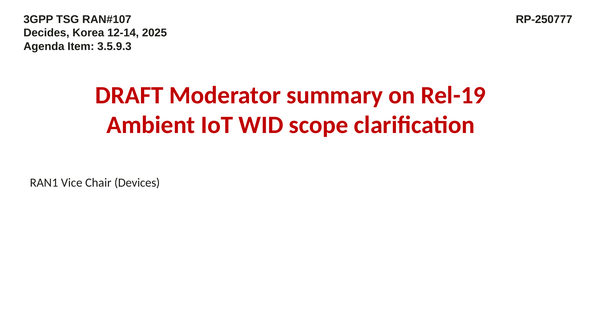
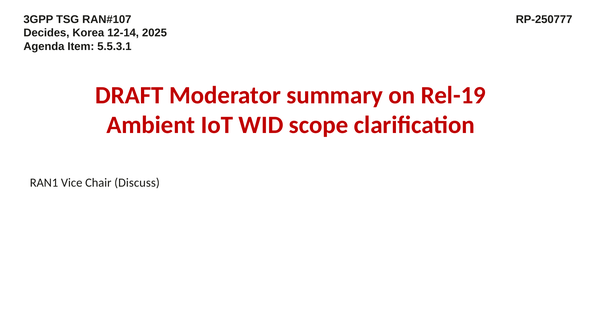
3.5.9.3: 3.5.9.3 -> 5.5.3.1
Devices: Devices -> Discuss
